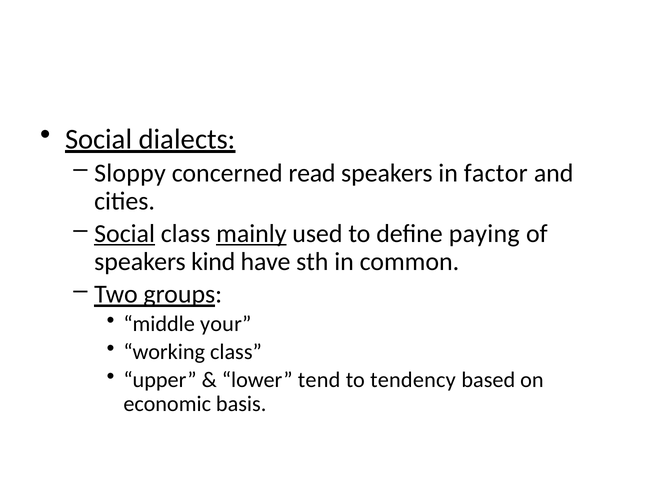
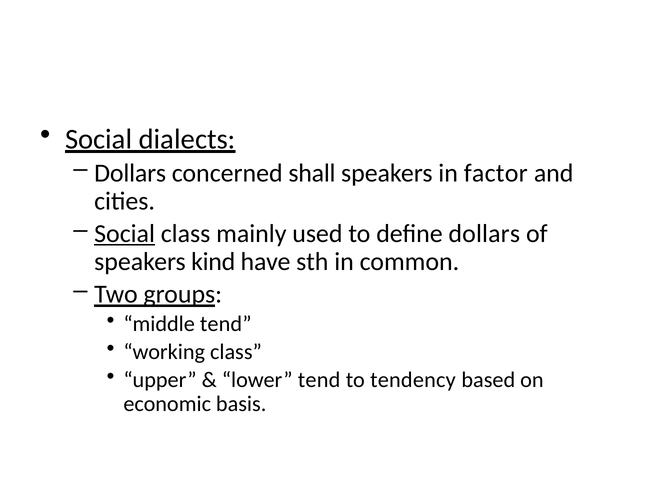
Sloppy at (130, 173): Sloppy -> Dollars
read: read -> shall
mainly underline: present -> none
define paying: paying -> dollars
middle your: your -> tend
